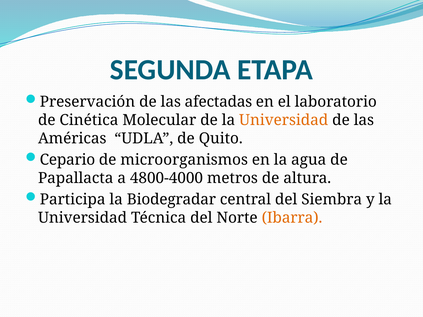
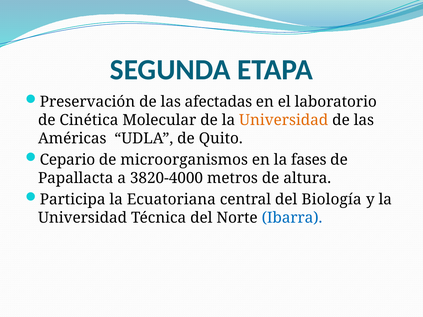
agua: agua -> fases
4800-4000: 4800-4000 -> 3820-4000
Biodegradar: Biodegradar -> Ecuatoriana
Siembra: Siembra -> Biología
Ibarra colour: orange -> blue
